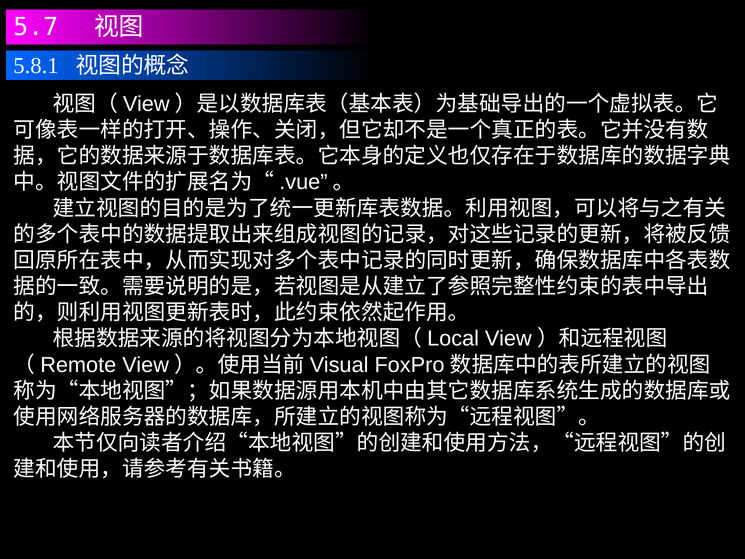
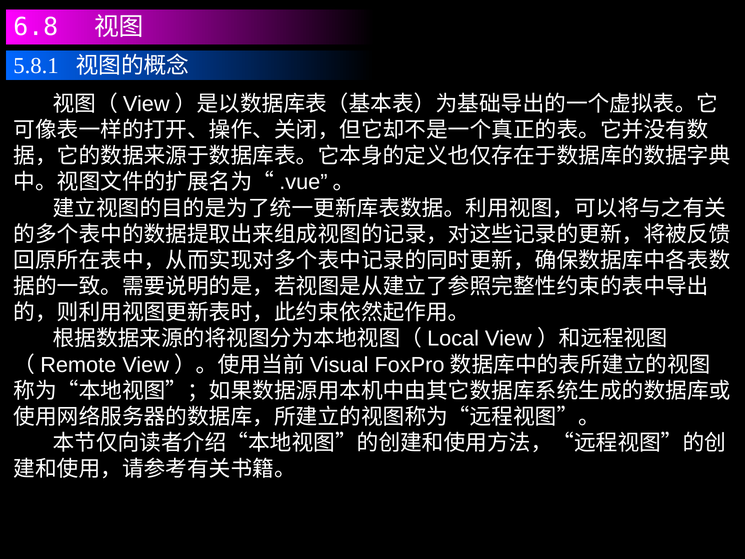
5.7: 5.7 -> 6.8
